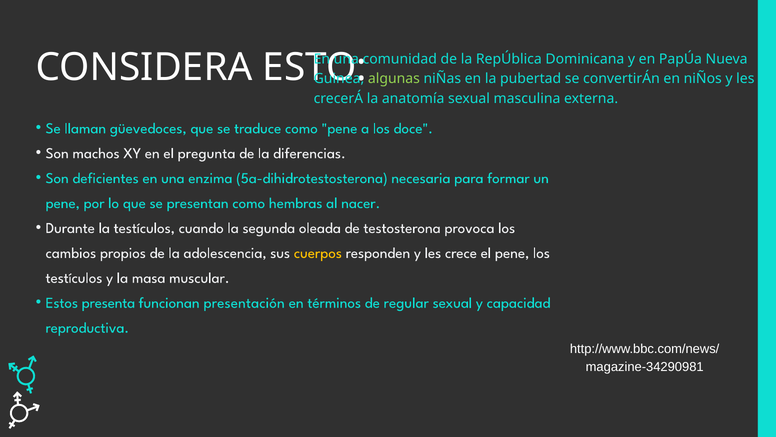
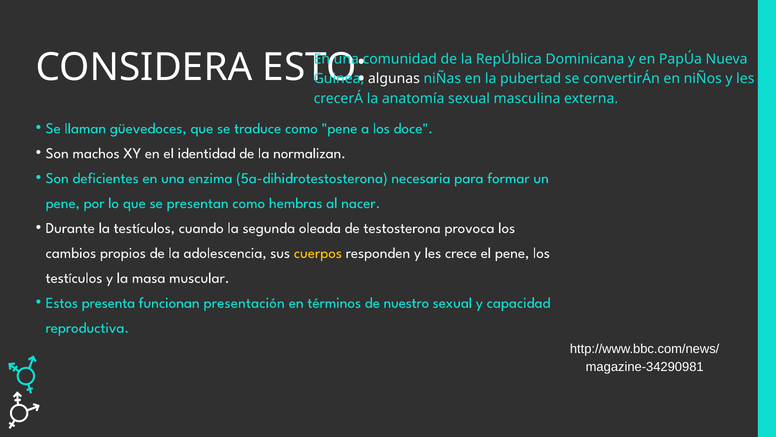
algunas colour: light green -> white
pregunta: pregunta -> identidad
diferencias: diferencias -> normalizan
regular: regular -> nuestro
